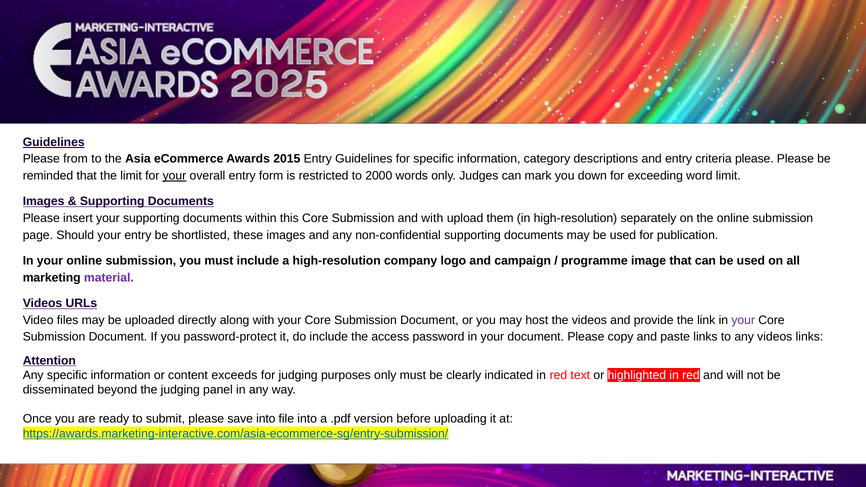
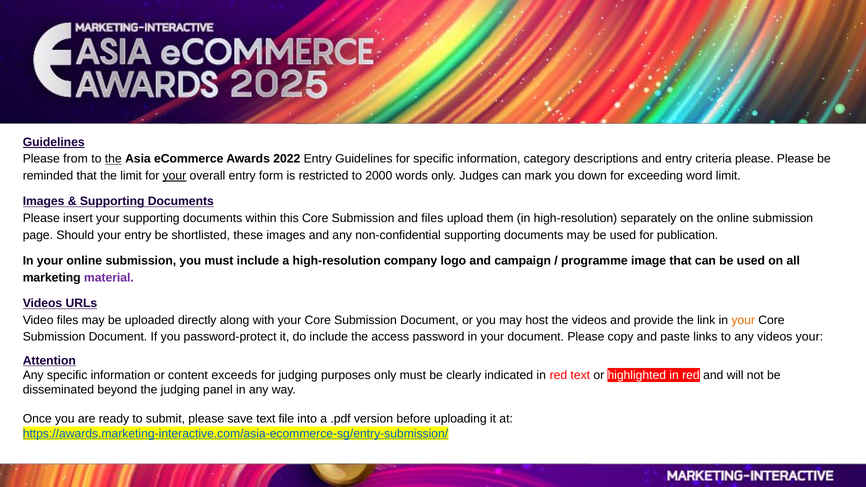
the at (113, 159) underline: none -> present
2015: 2015 -> 2022
and with: with -> files
your at (743, 320) colour: purple -> orange
videos links: links -> your
save into: into -> text
